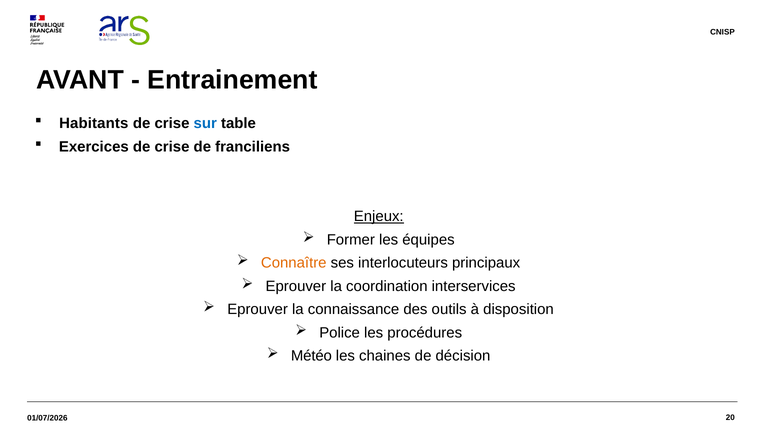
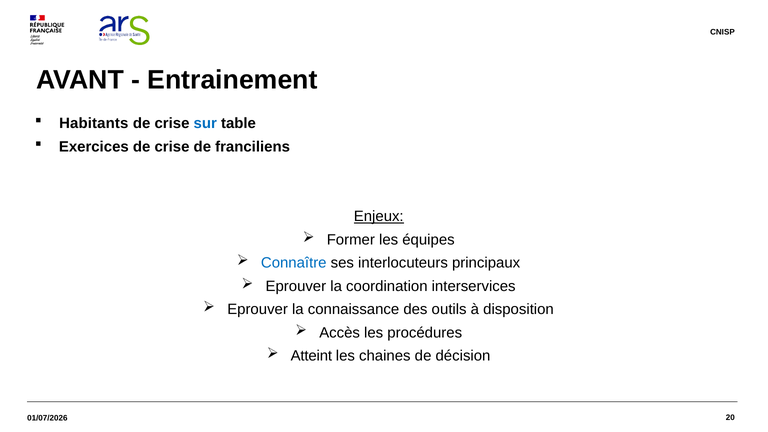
Connaître colour: orange -> blue
Police: Police -> Accès
Météo: Météo -> Atteint
